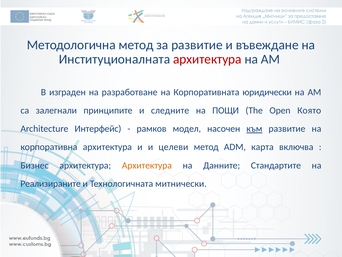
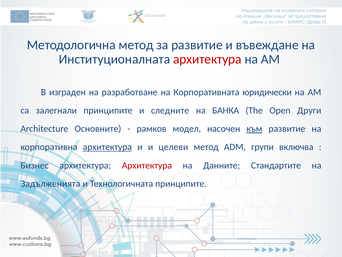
ПОЩИ: ПОЩИ -> БАНКА
Която: Която -> Други
Интерфейс: Интерфейс -> Основните
архитектура at (107, 147) underline: none -> present
карта: карта -> групи
Архитектура at (147, 165) colour: orange -> red
Реализираните: Реализираните -> Задълженията
Технологичната митнически: митнически -> принципите
